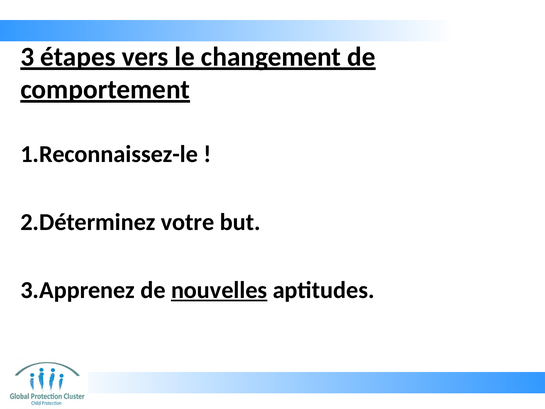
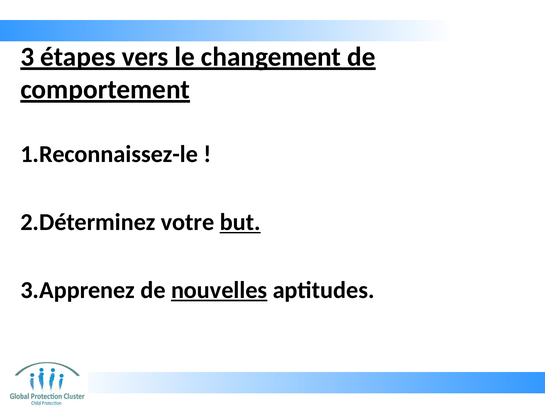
but underline: none -> present
